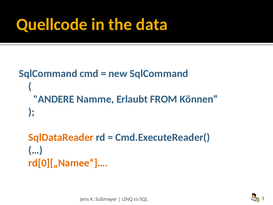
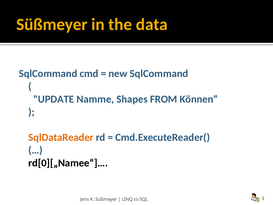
Quellcode at (52, 25): Quellcode -> Süßmeyer
ANDERE: ANDERE -> UPDATE
Erlaubt: Erlaubt -> Shapes
rd[0][„Namee“]… colour: orange -> black
